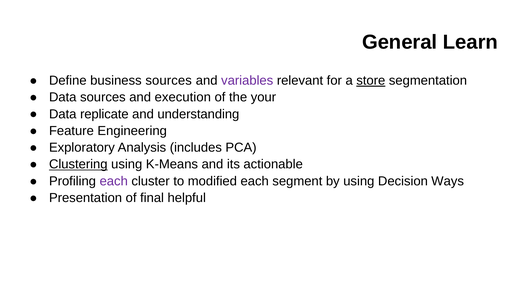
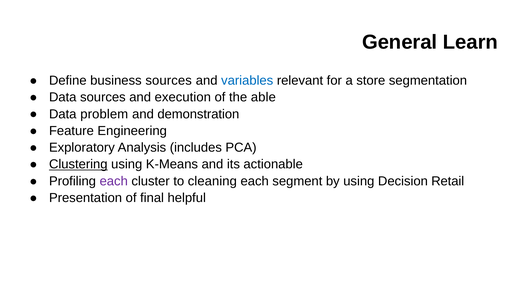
variables colour: purple -> blue
store underline: present -> none
your: your -> able
replicate: replicate -> problem
understanding: understanding -> demonstration
modified: modified -> cleaning
Ways: Ways -> Retail
